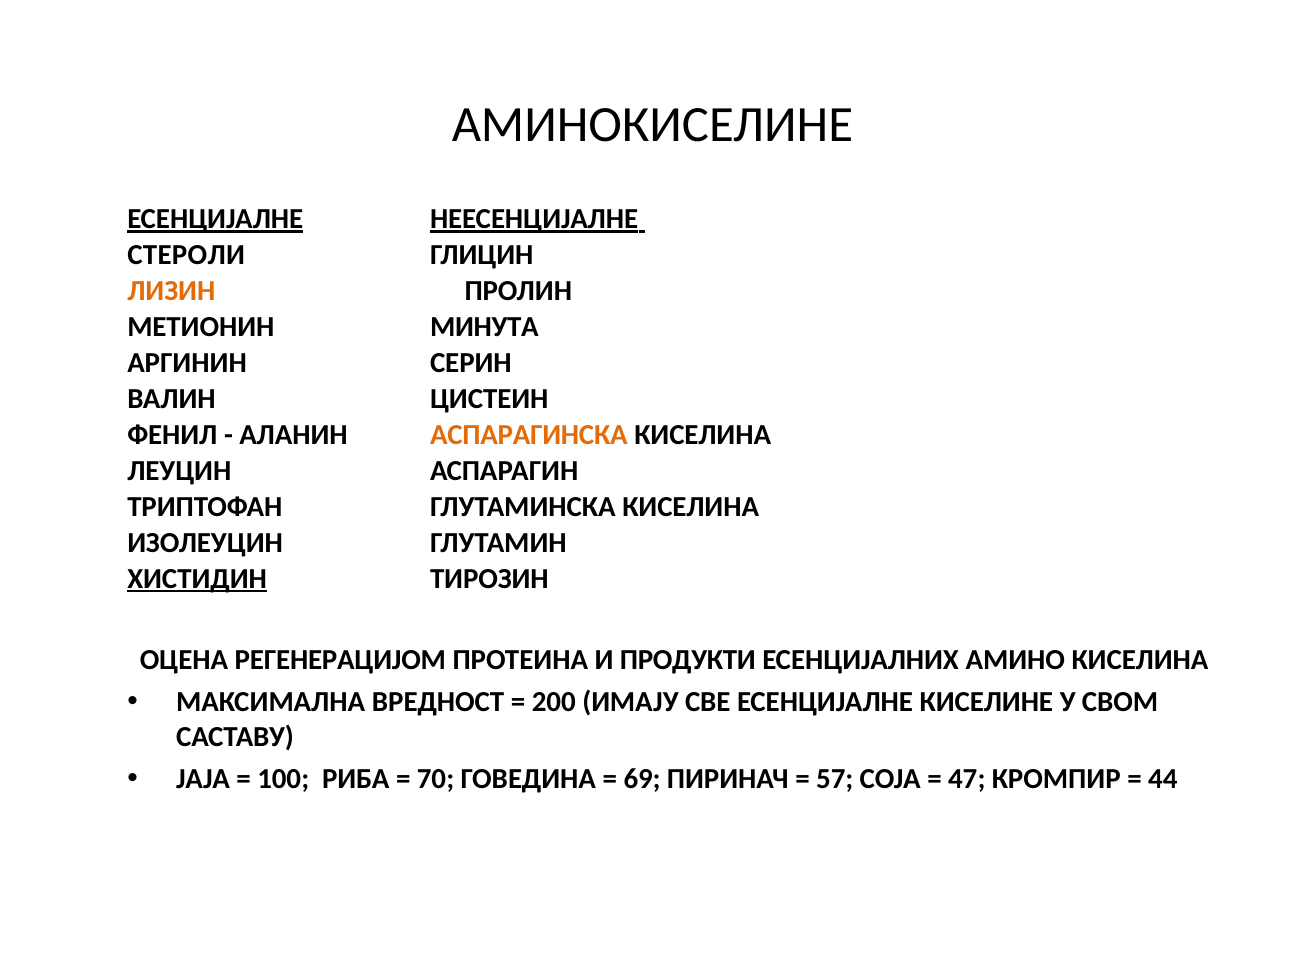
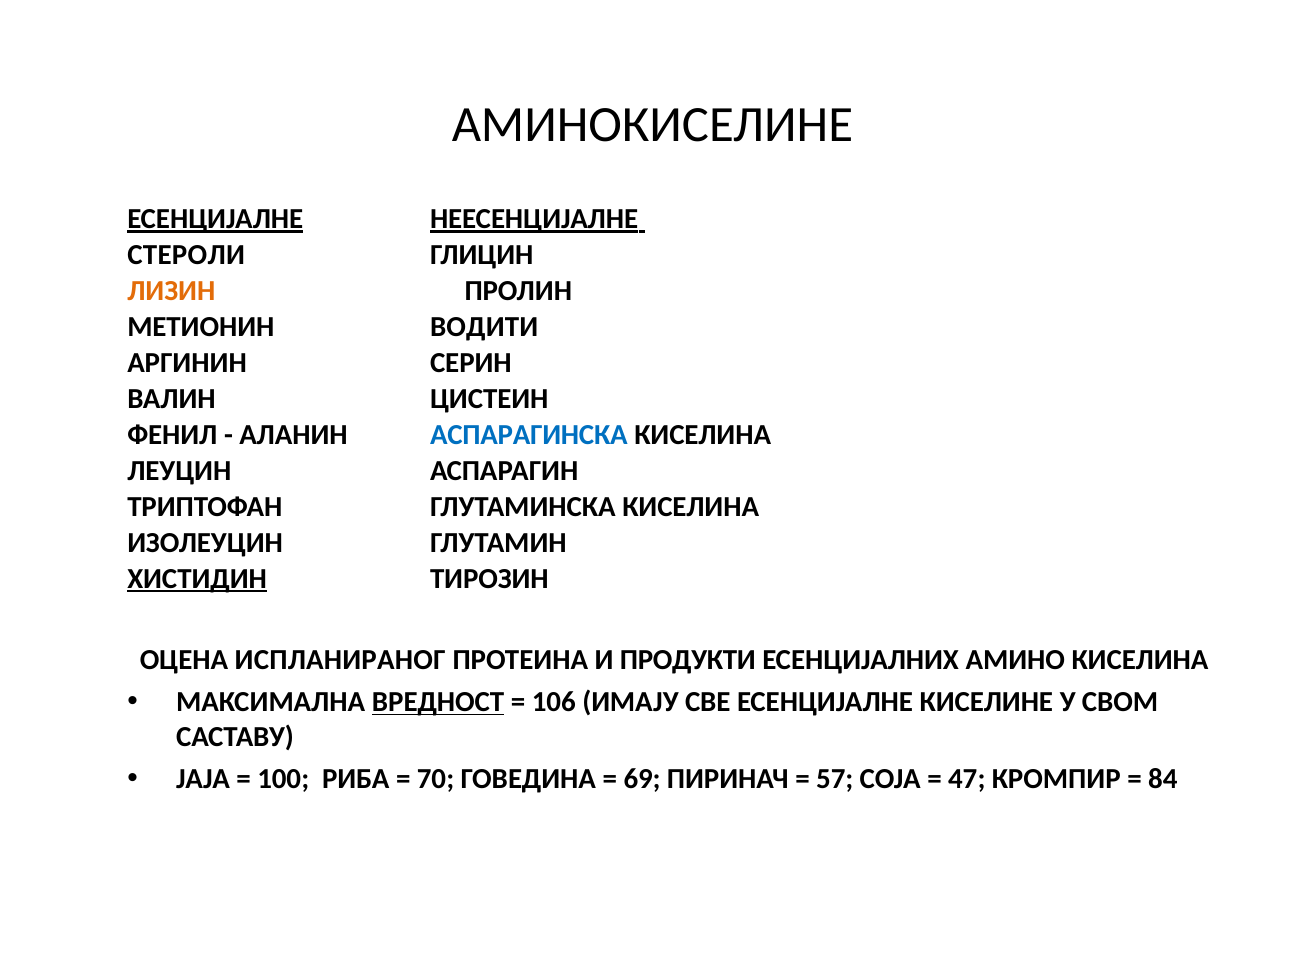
МИНУТА: МИНУТА -> ВОДИТИ
АСПАРАГИНСКА colour: orange -> blue
РЕГЕНЕРАЦИЈОМ: РЕГЕНЕРАЦИЈОМ -> ИСПЛАНИРАНОГ
ВРЕДНОСТ underline: none -> present
200: 200 -> 106
44: 44 -> 84
